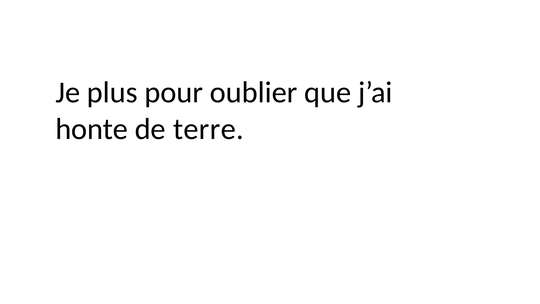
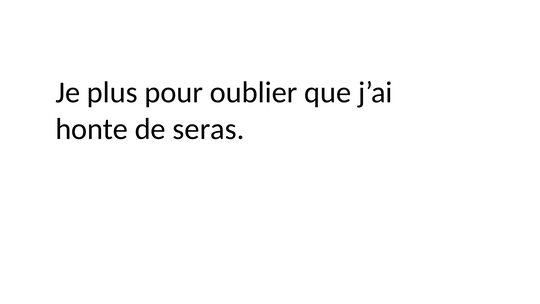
terre: terre -> seras
